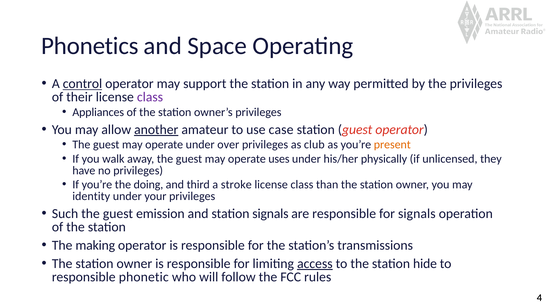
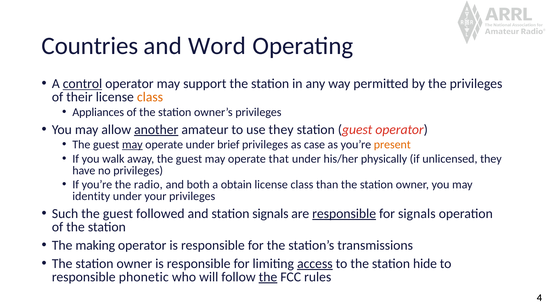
Phonetics: Phonetics -> Countries
Space: Space -> Word
class at (150, 97) colour: purple -> orange
use case: case -> they
may at (132, 145) underline: none -> present
over: over -> brief
club: club -> case
uses: uses -> that
doing: doing -> radio
third: third -> both
stroke: stroke -> obtain
emission: emission -> followed
responsible at (344, 214) underline: none -> present
the at (268, 277) underline: none -> present
